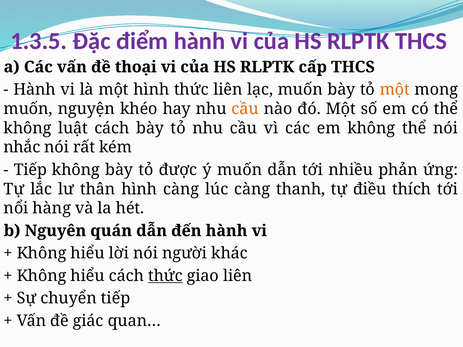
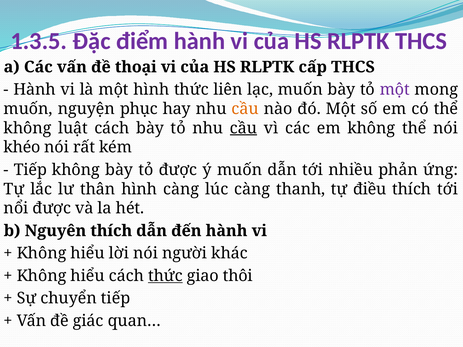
một at (395, 90) colour: orange -> purple
khéo: khéo -> phục
cầu at (244, 128) underline: none -> present
nhắc: nhắc -> khéo
nổi hàng: hàng -> được
Nguyên quán: quán -> thích
giao liên: liên -> thôi
